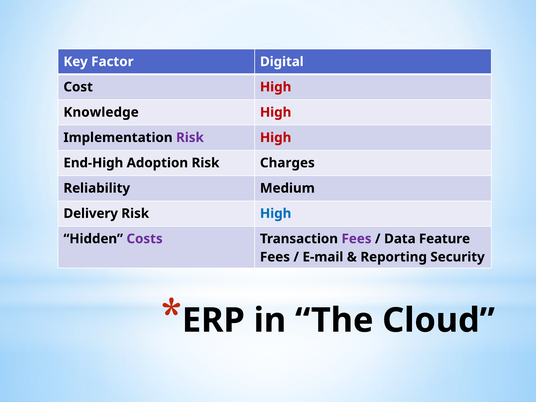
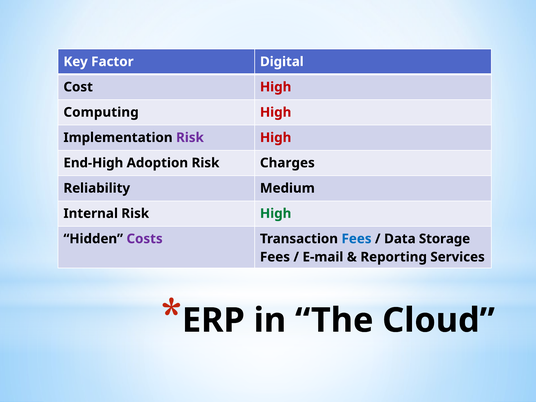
Knowledge: Knowledge -> Computing
Delivery: Delivery -> Internal
High at (276, 213) colour: blue -> green
Fees at (357, 239) colour: purple -> blue
Feature: Feature -> Storage
Security: Security -> Services
